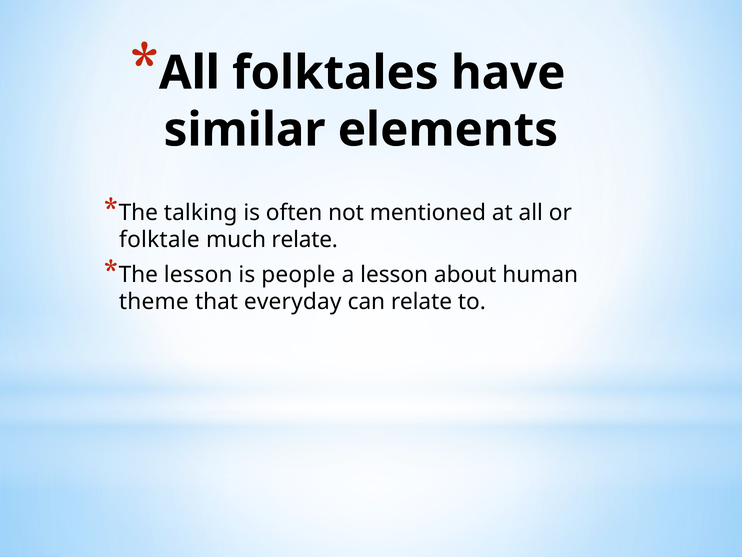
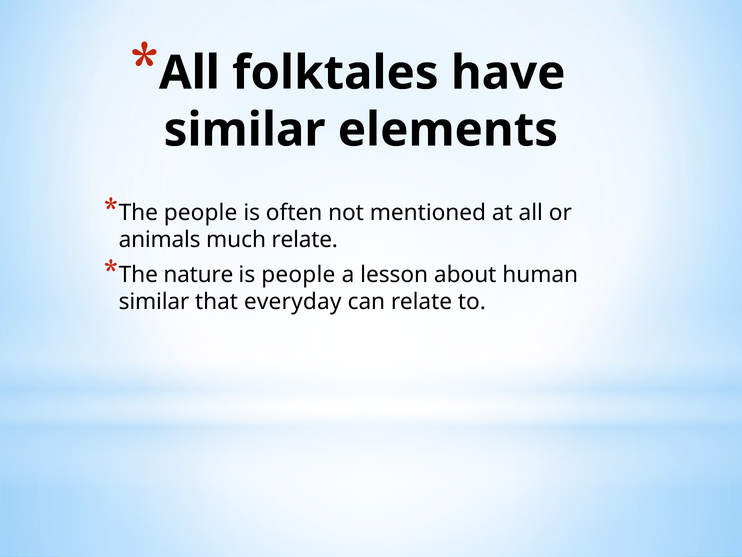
The talking: talking -> people
folktale: folktale -> animals
The lesson: lesson -> nature
theme at (154, 302): theme -> similar
